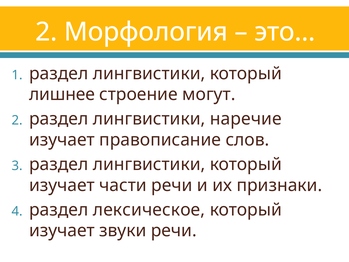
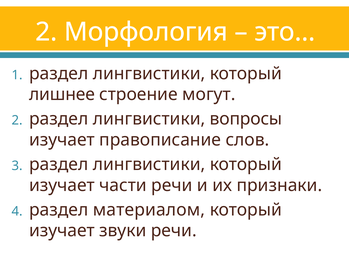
наречие: наречие -> вопросы
лексическое: лексическое -> материалом
